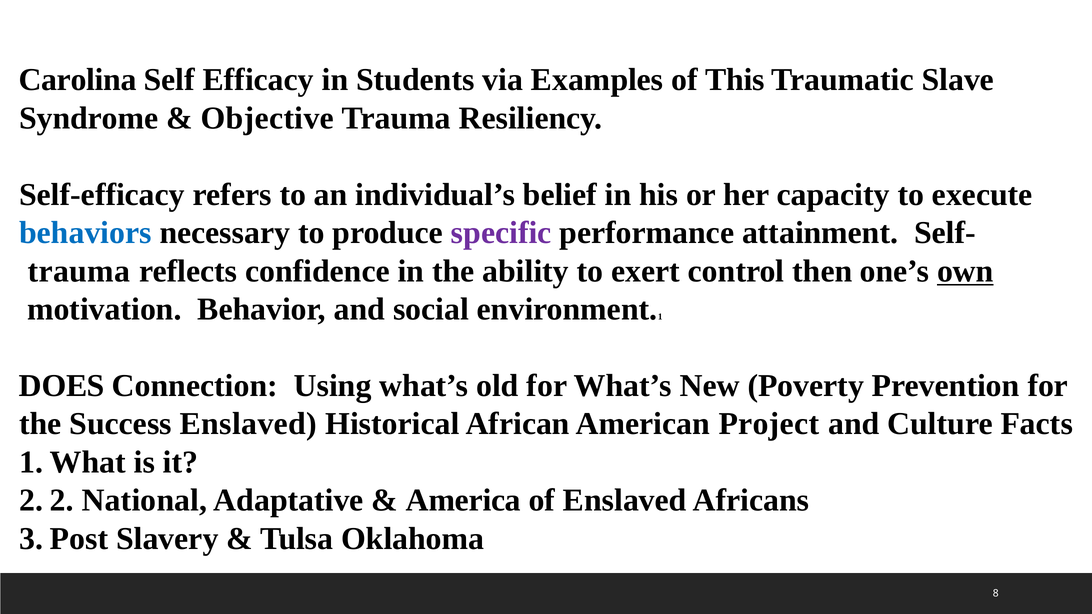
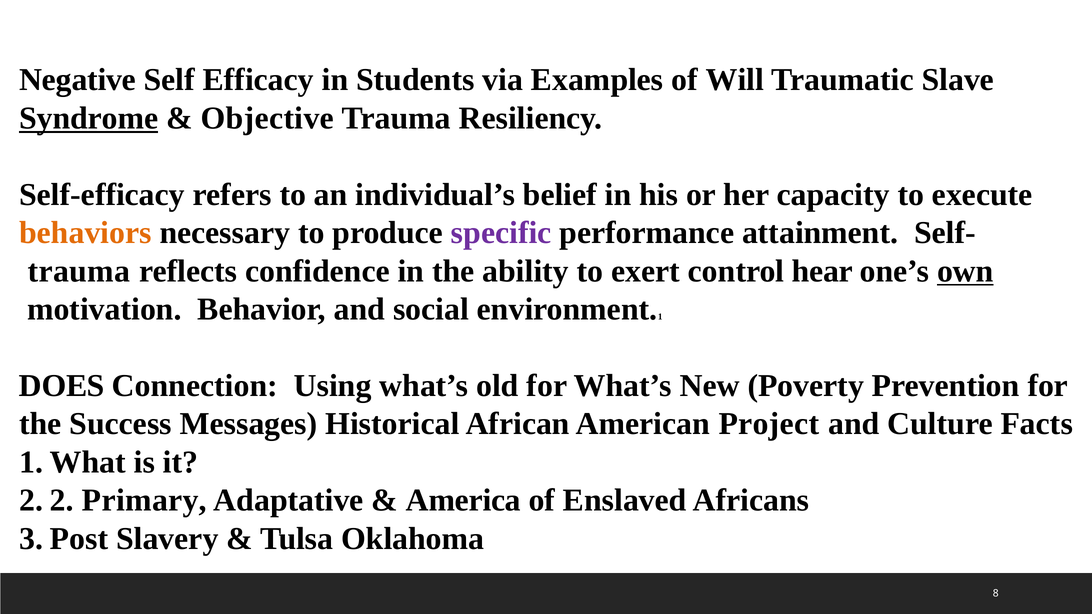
Carolina: Carolina -> Negative
This: This -> Will
Syndrome underline: none -> present
behaviors colour: blue -> orange
then: then -> hear
Success Enslaved: Enslaved -> Messages
National: National -> Primary
